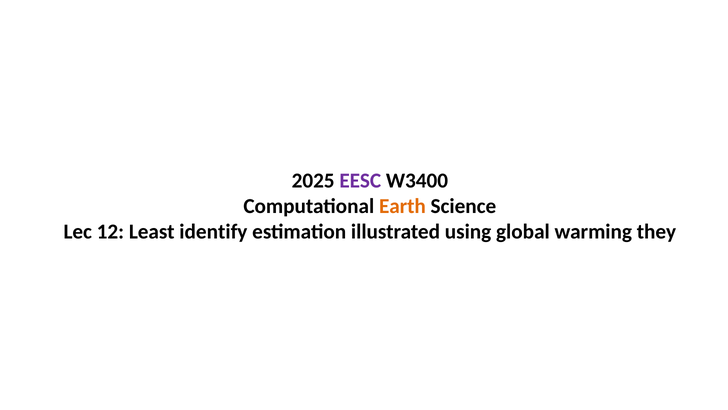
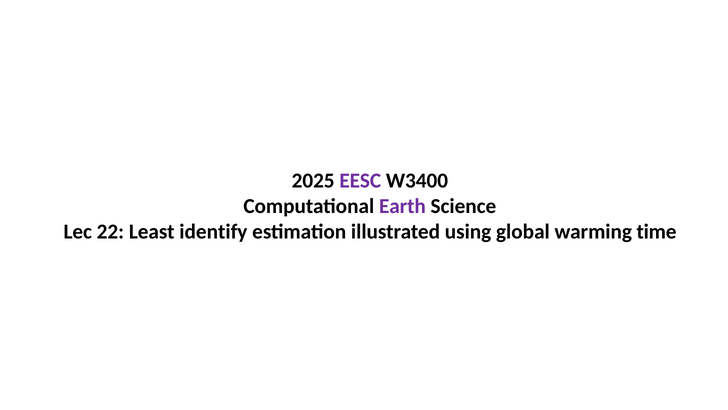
Earth colour: orange -> purple
12: 12 -> 22
they: they -> time
